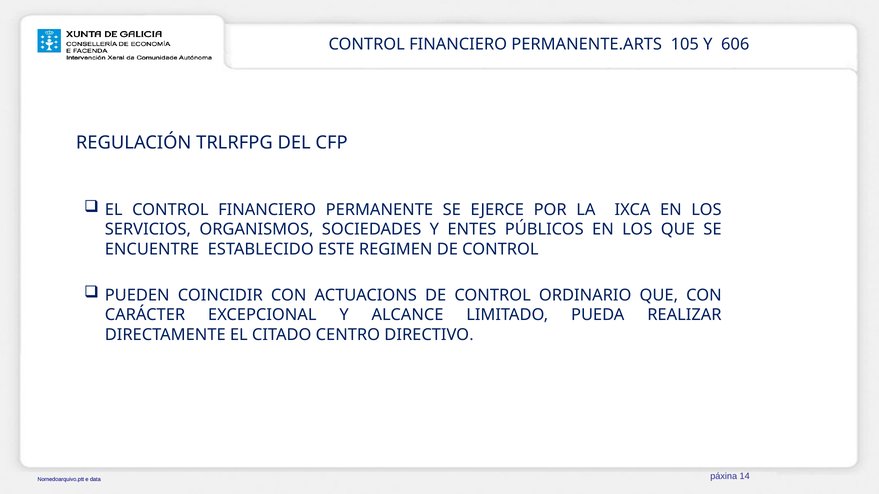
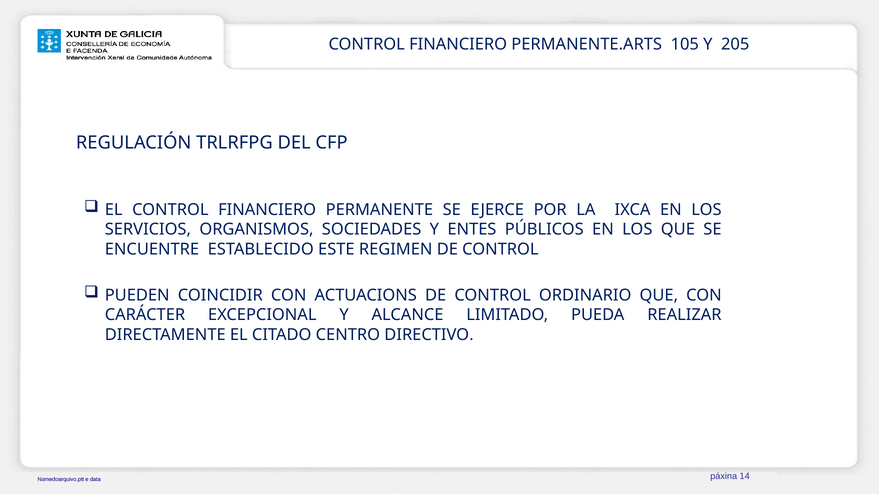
606: 606 -> 205
